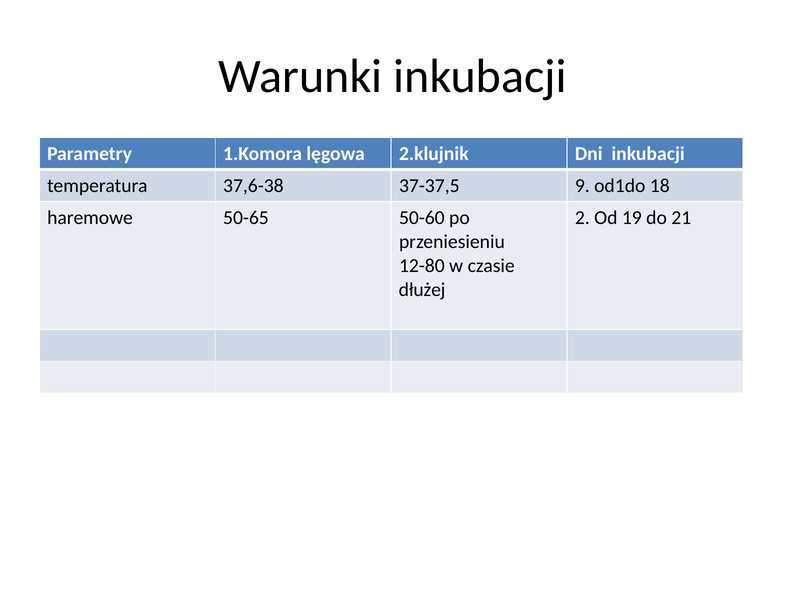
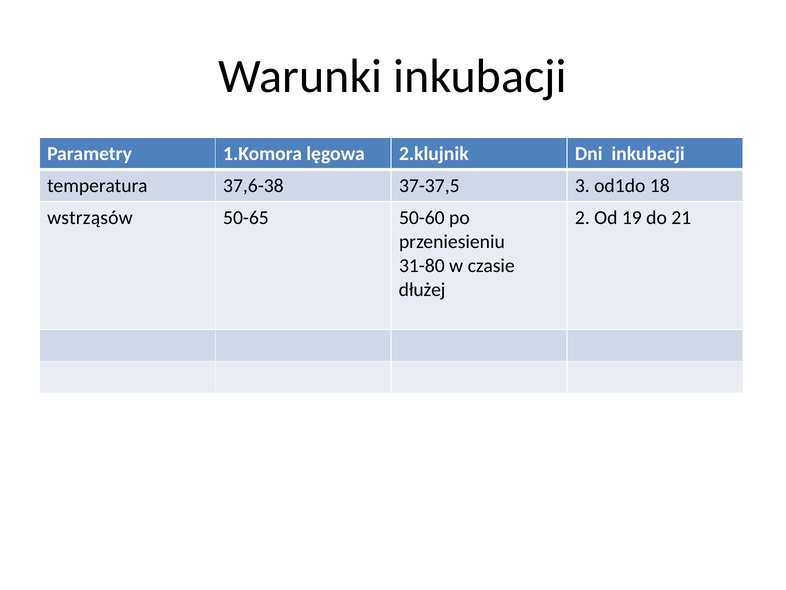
9: 9 -> 3
haremowe: haremowe -> wstrząsów
12-80: 12-80 -> 31-80
